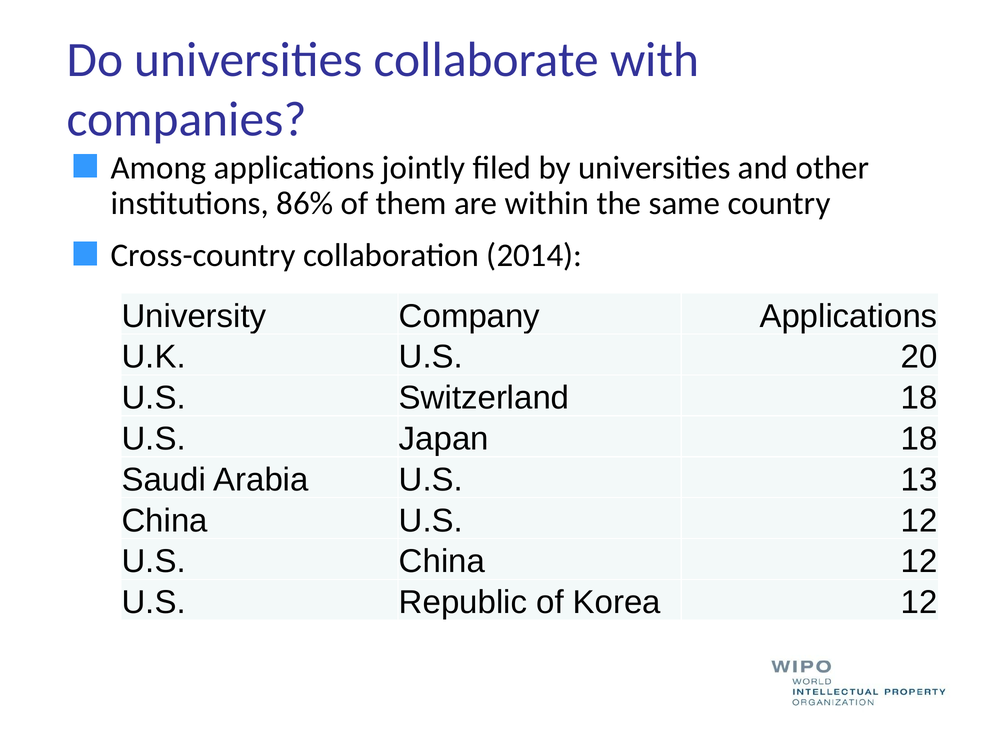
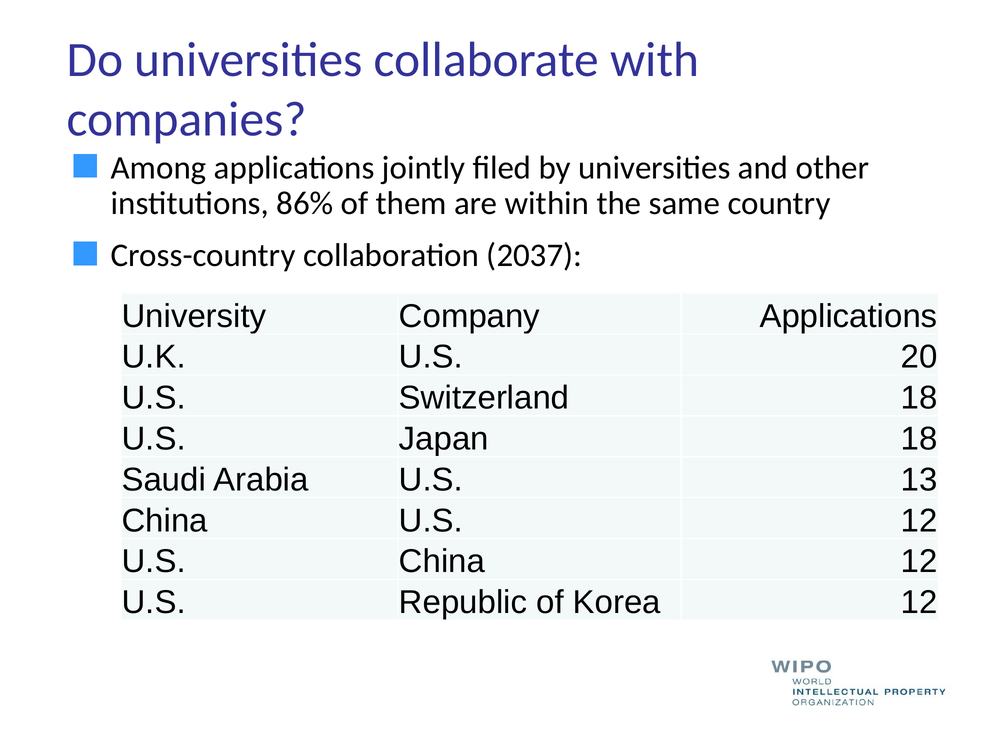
2014: 2014 -> 2037
